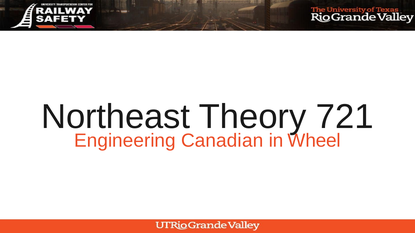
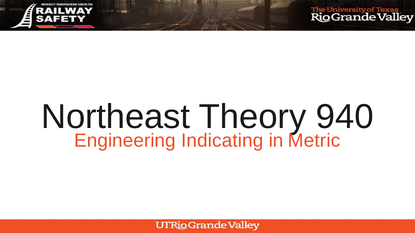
721: 721 -> 940
Canadian: Canadian -> Indicating
Wheel: Wheel -> Metric
